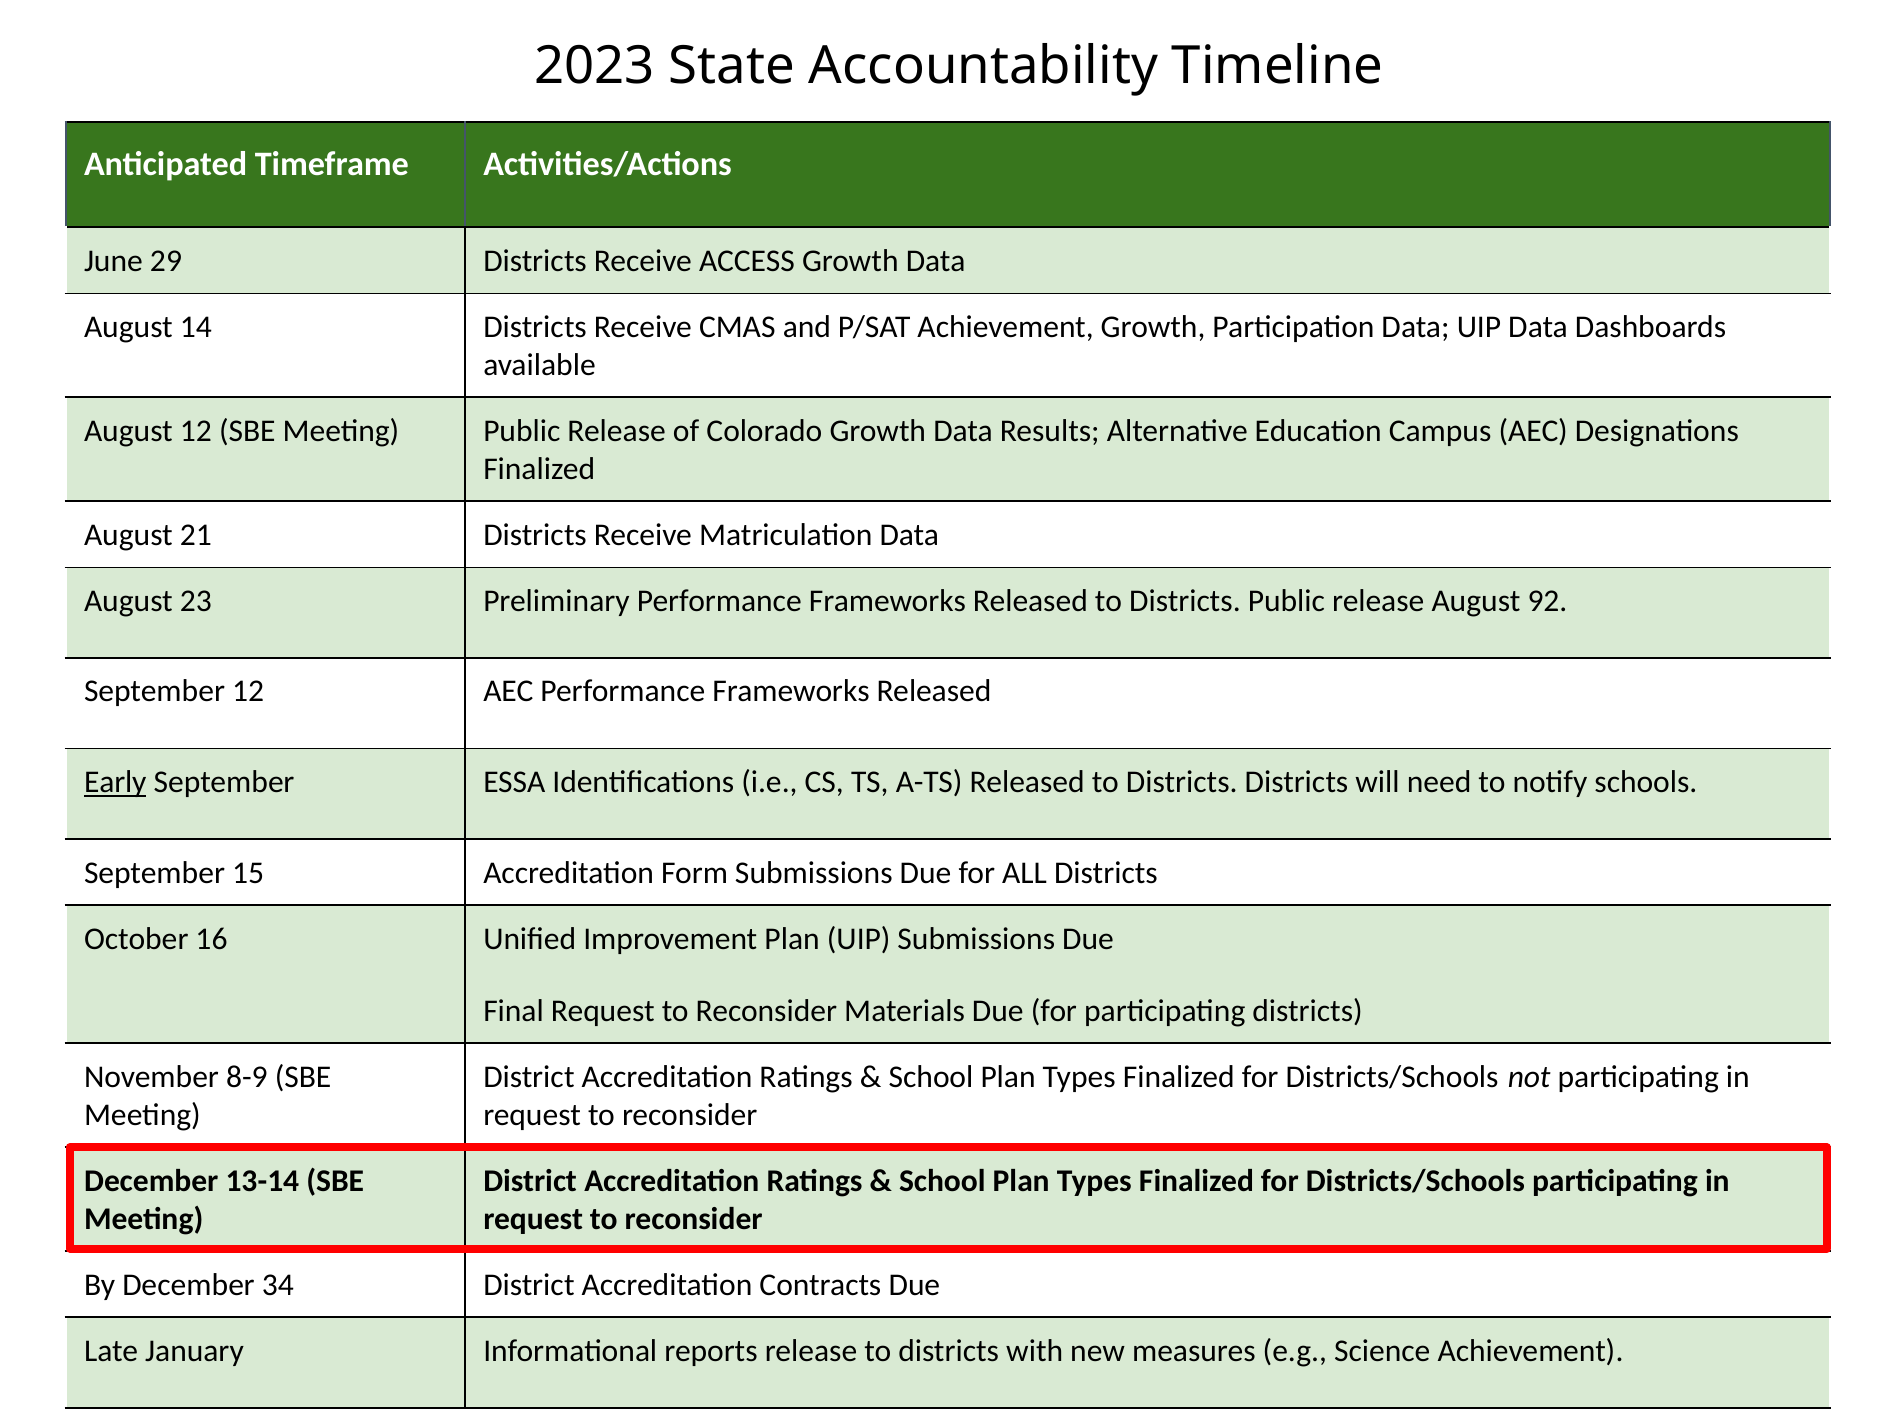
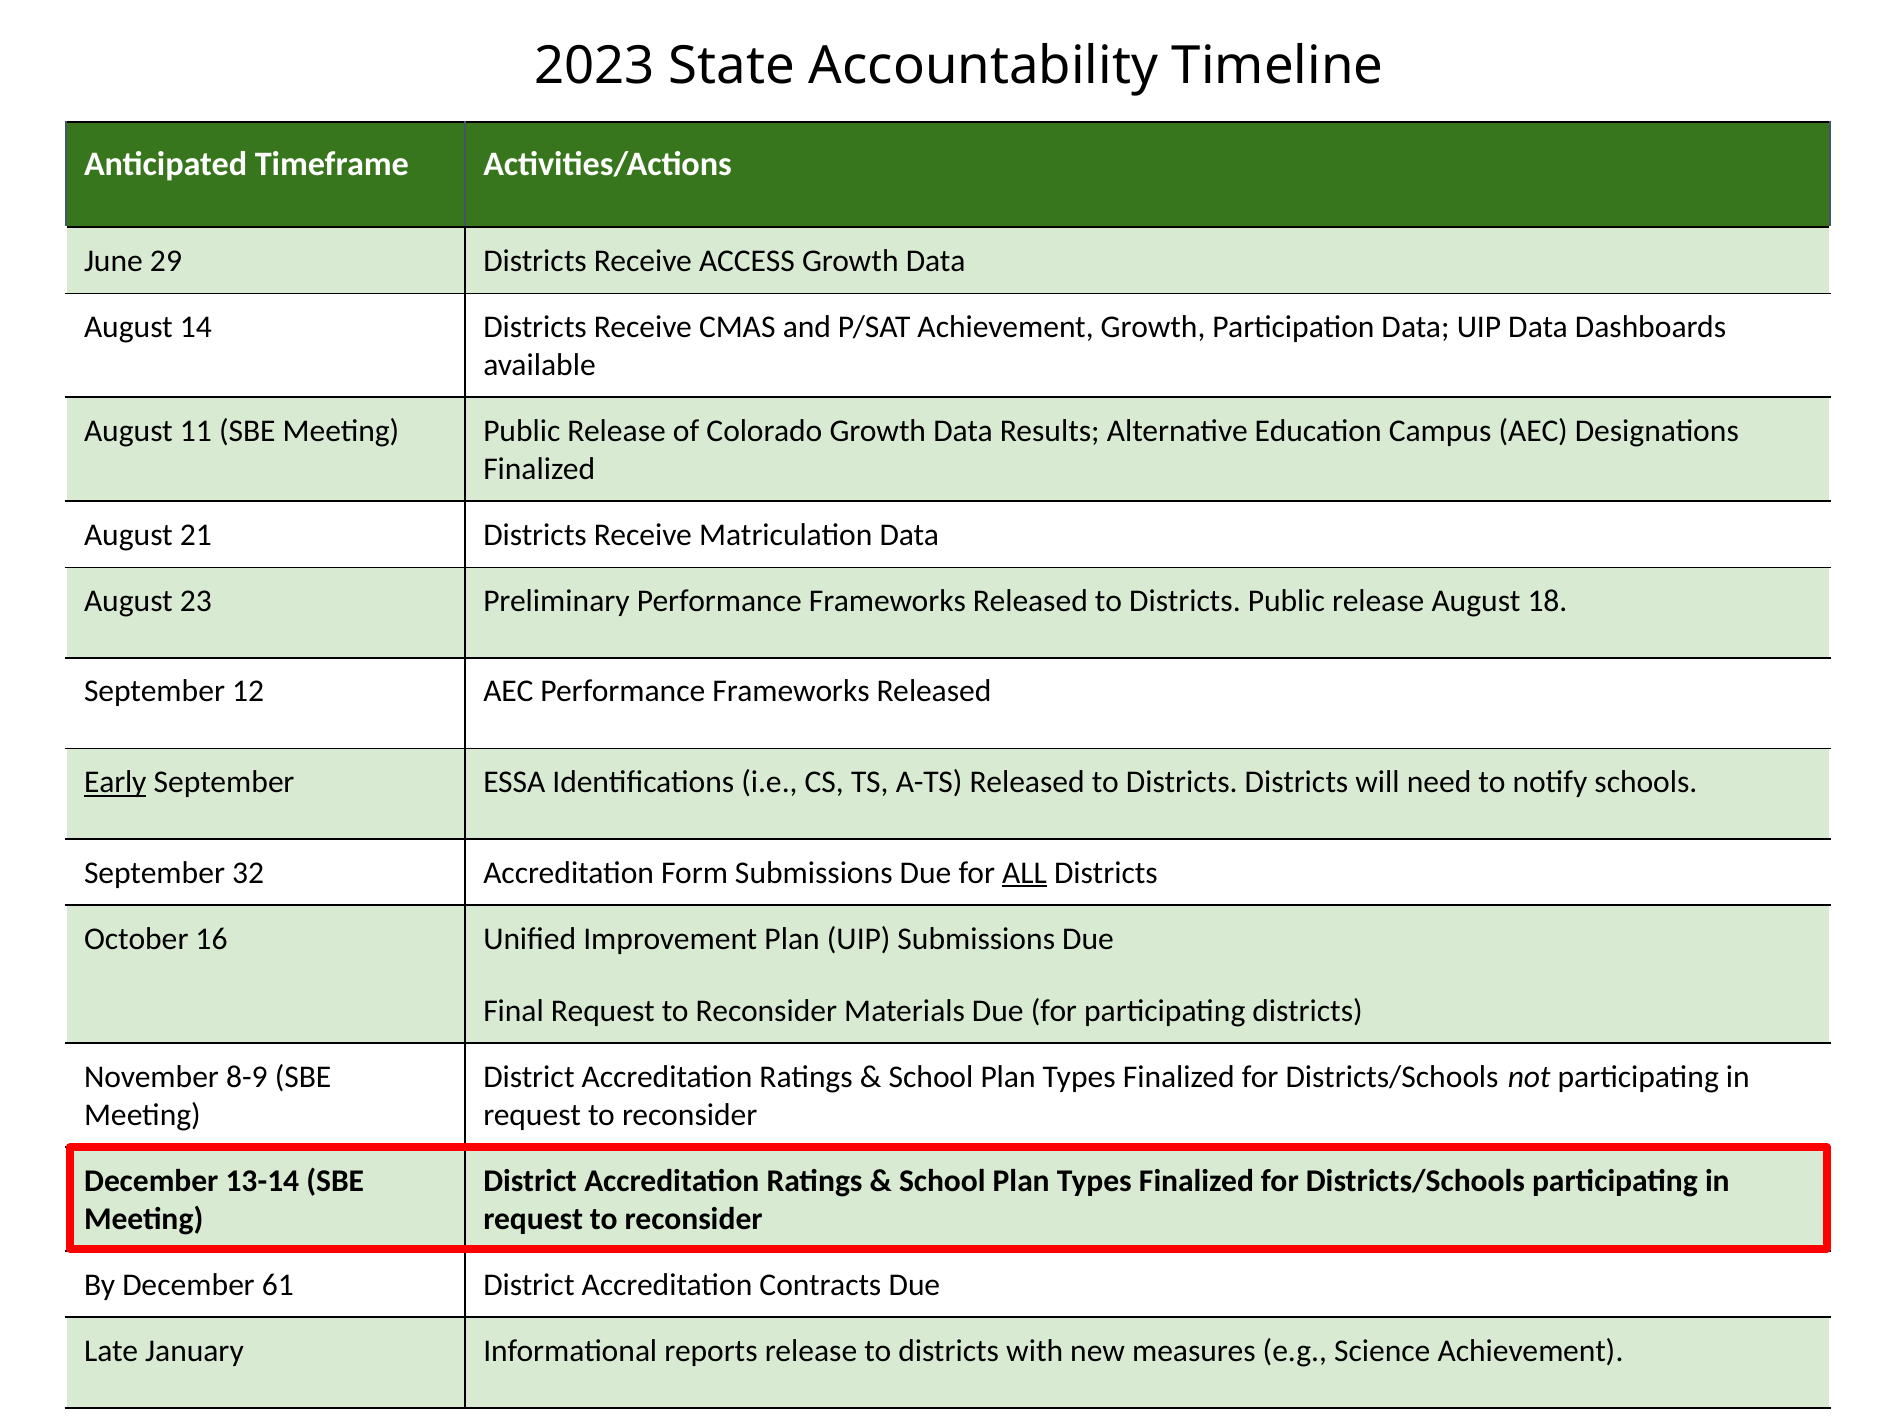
August 12: 12 -> 11
92: 92 -> 18
15: 15 -> 32
ALL underline: none -> present
34: 34 -> 61
